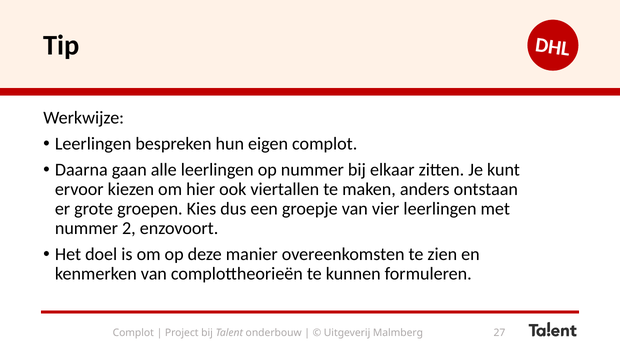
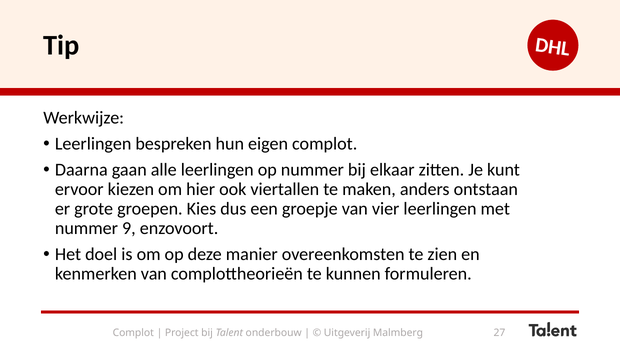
2: 2 -> 9
